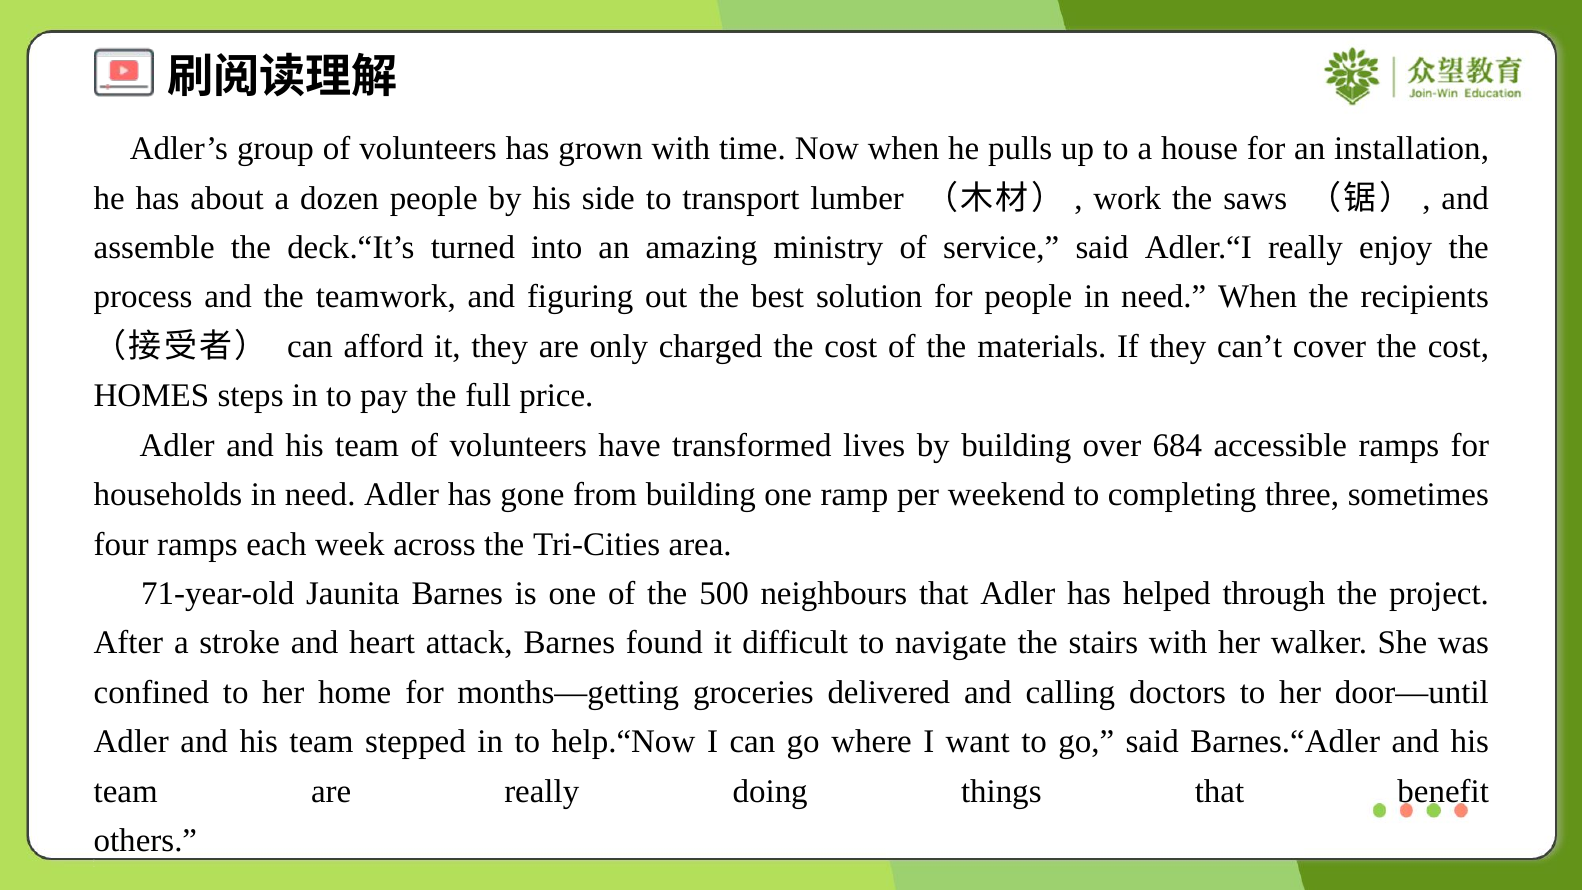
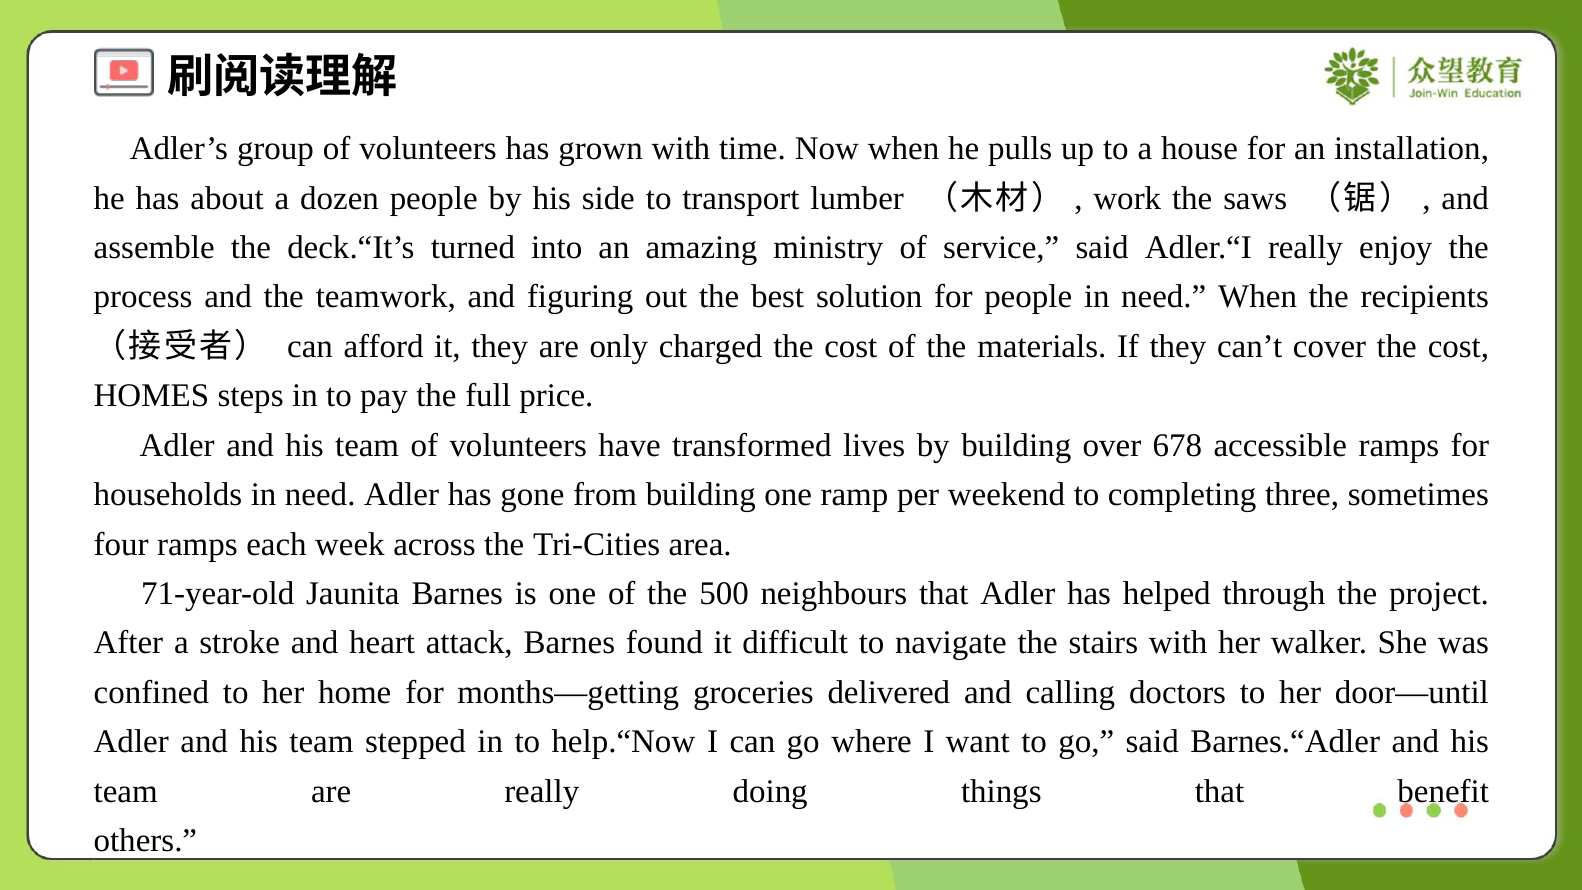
684: 684 -> 678
